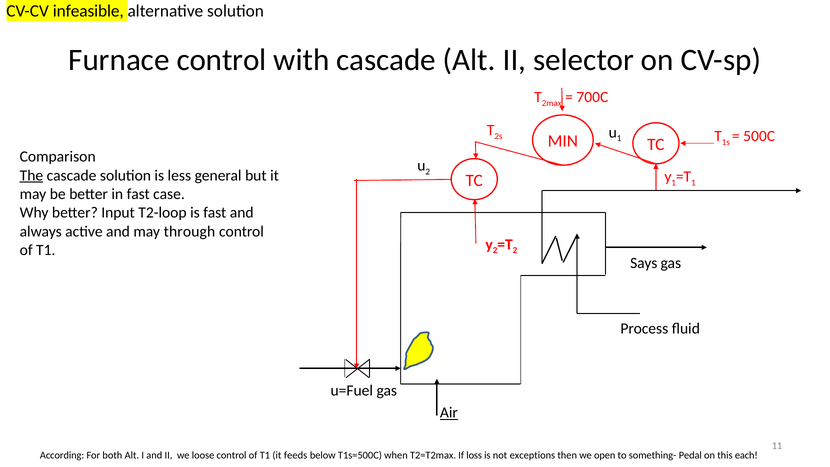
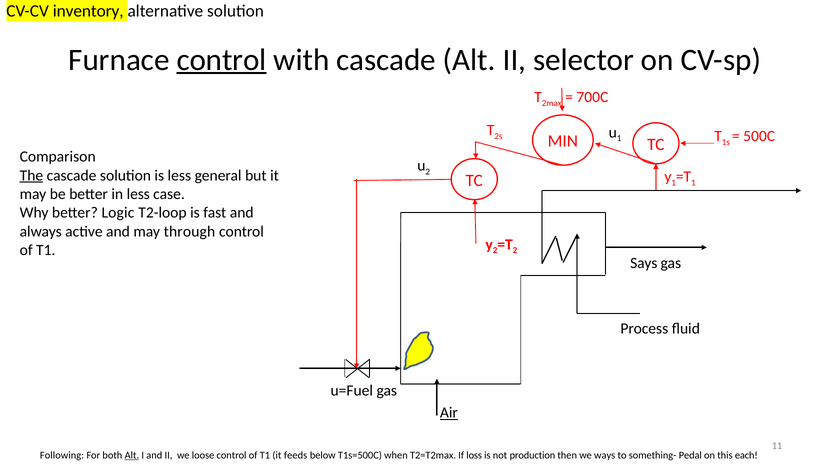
infeasible: infeasible -> inventory
control at (222, 60) underline: none -> present
in fast: fast -> less
Input: Input -> Logic
According: According -> Following
Alt at (132, 455) underline: none -> present
exceptions: exceptions -> production
open: open -> ways
